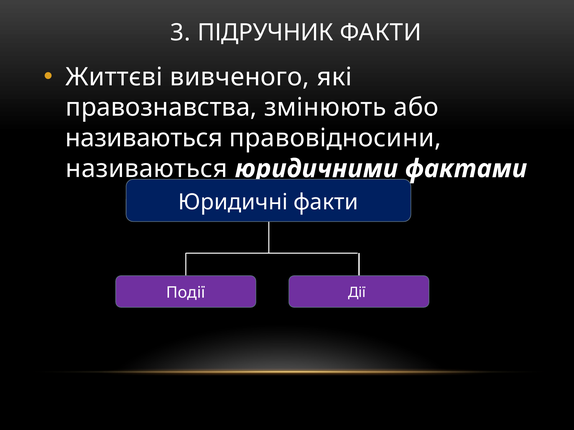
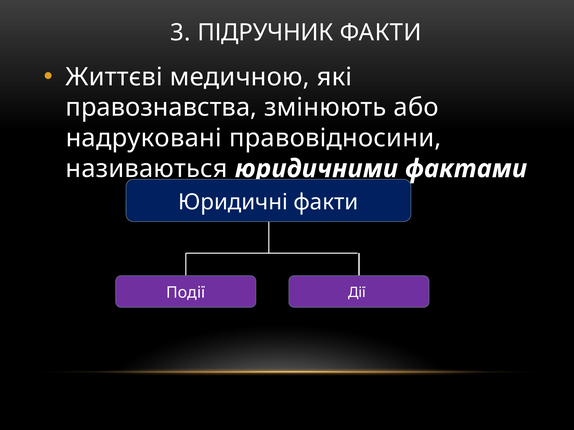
вивченого: вивченого -> медичною
називаються at (144, 138): називаються -> надруковані
